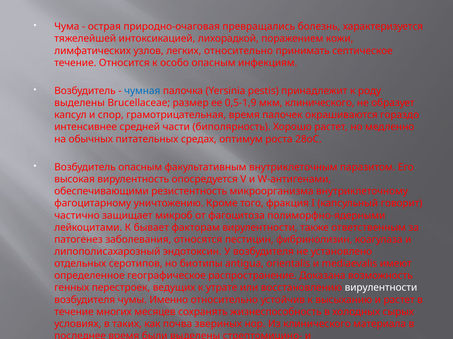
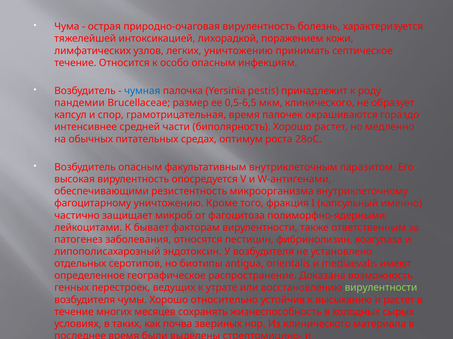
природно-очаговая превращались: превращались -> вирулентность
легких относительно: относительно -> уничтожению
выделены at (80, 103): выделены -> пандемии
0,5-1,9: 0,5-1,9 -> 0,5-6,5
говорит: говорит -> именно
вирулентности at (381, 288) colour: white -> light green
чумы Именно: Именно -> Хорошо
